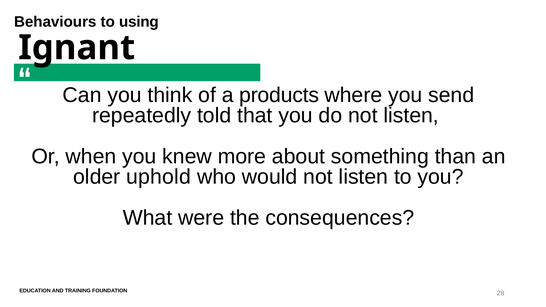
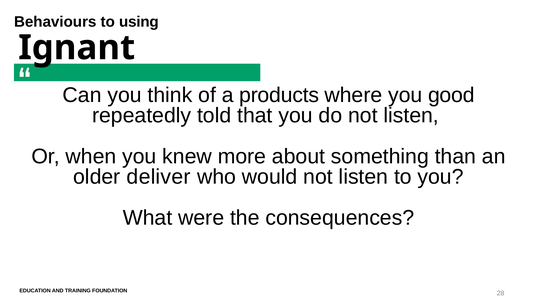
send: send -> good
uphold: uphold -> deliver
